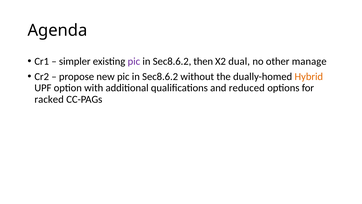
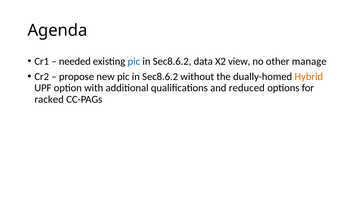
simpler: simpler -> needed
pic at (134, 61) colour: purple -> blue
then: then -> data
dual: dual -> view
